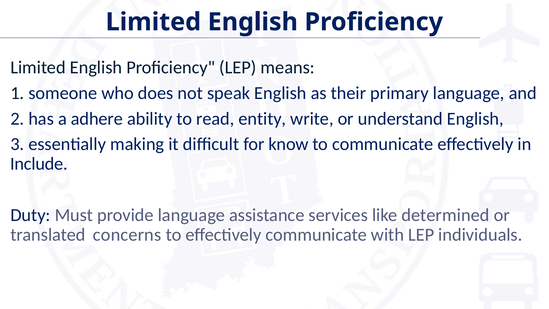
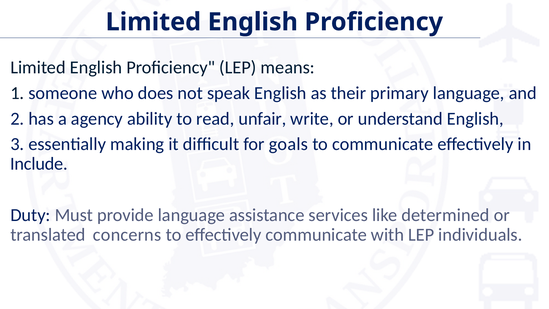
adhere: adhere -> agency
entity: entity -> unfair
know: know -> goals
